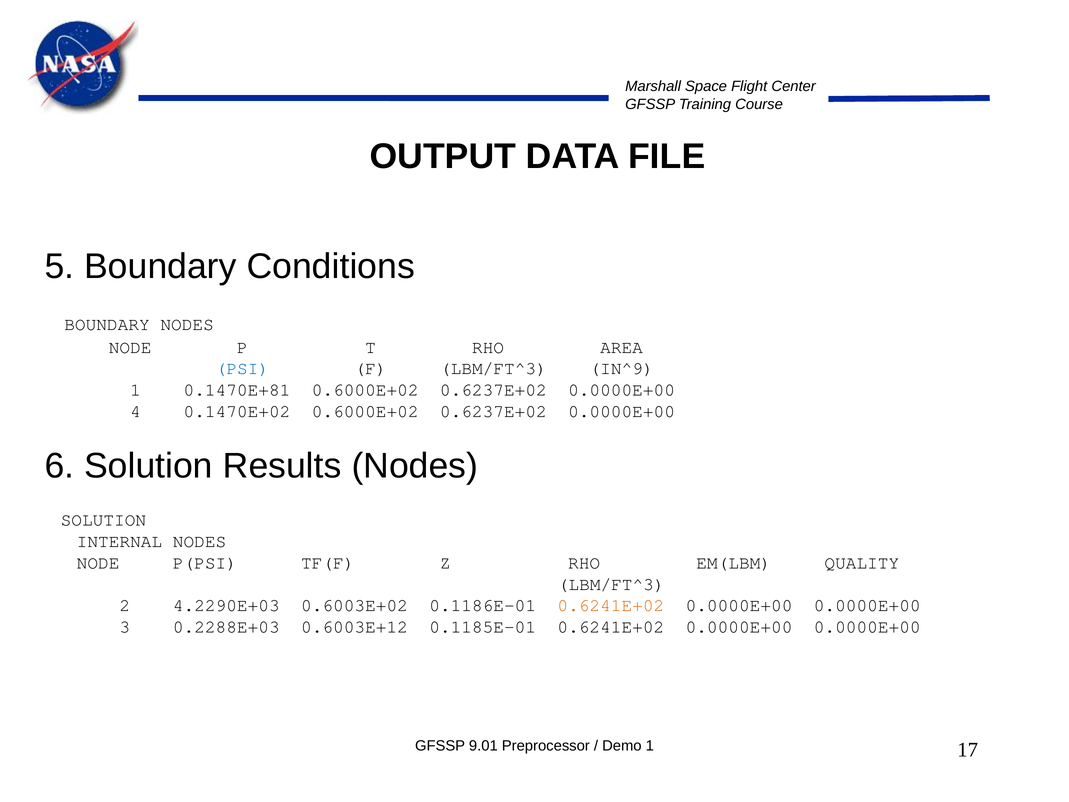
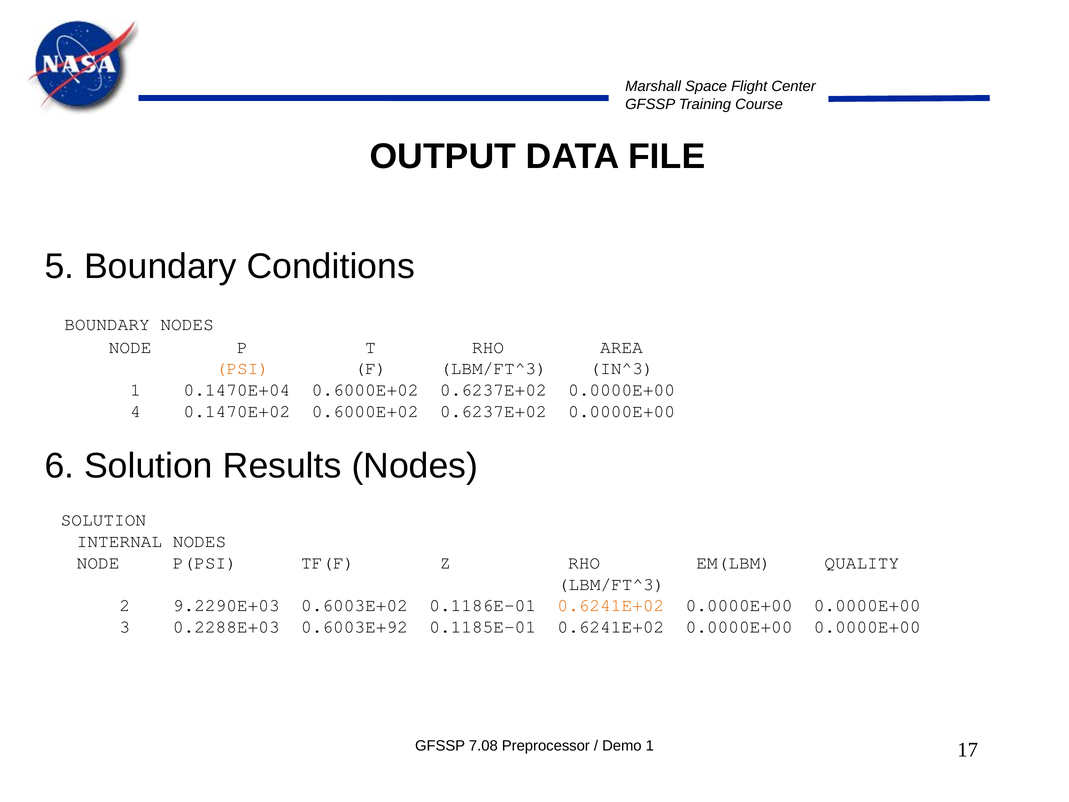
PSI colour: blue -> orange
IN^9: IN^9 -> IN^3
0.1470E+81: 0.1470E+81 -> 0.1470E+04
4.2290E+03: 4.2290E+03 -> 9.2290E+03
0.6003E+12: 0.6003E+12 -> 0.6003E+92
9.01: 9.01 -> 7.08
